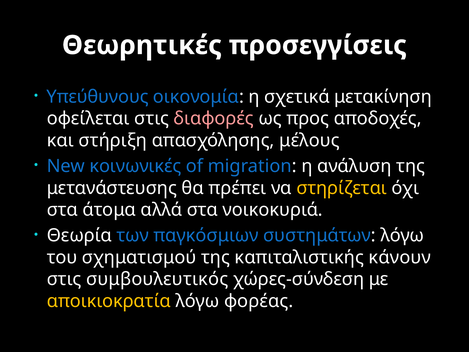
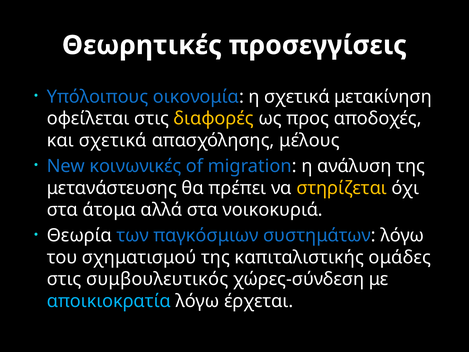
Υπεύθυνους: Υπεύθυνους -> Υπόλοιπους
διαφορές colour: pink -> yellow
και στήριξη: στήριξη -> σχετικά
κάνουν: κάνουν -> ομάδες
αποικιοκρατία colour: yellow -> light blue
φορέας: φορέας -> έρχεται
